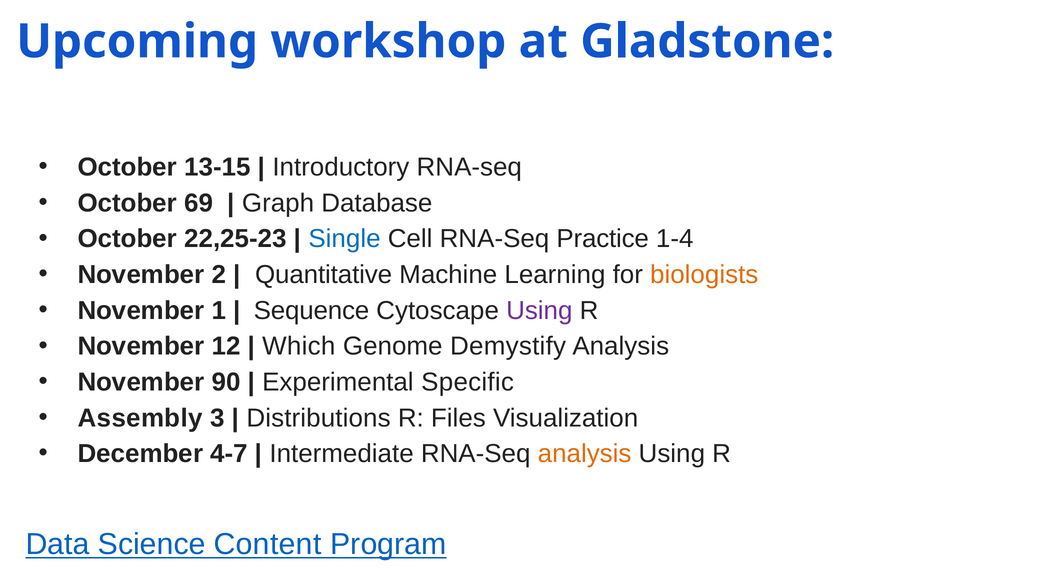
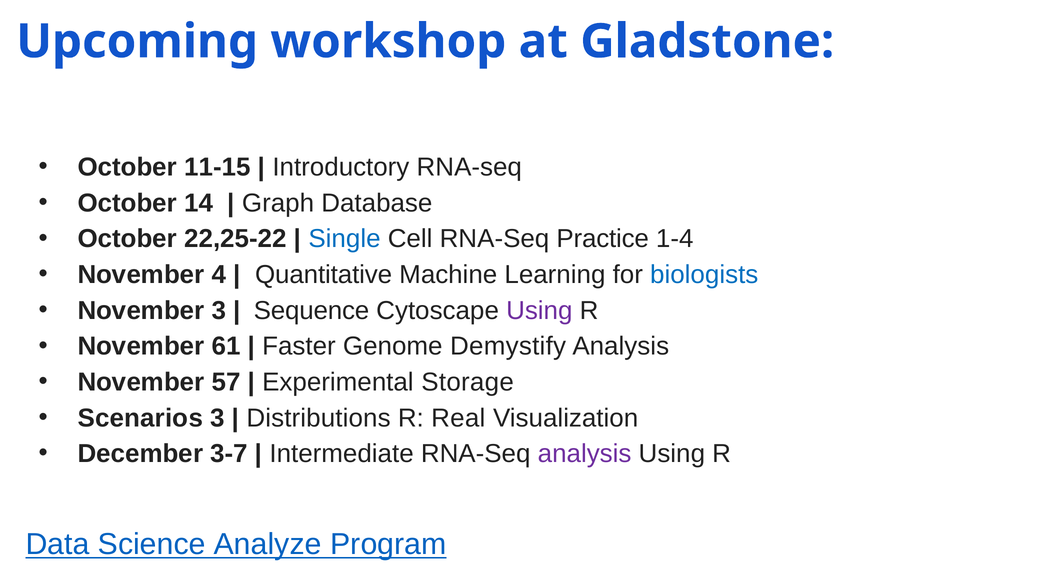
13-15: 13-15 -> 11-15
69: 69 -> 14
22,25-23: 22,25-23 -> 22,25-22
2: 2 -> 4
biologists colour: orange -> blue
November 1: 1 -> 3
12: 12 -> 61
Which: Which -> Faster
90: 90 -> 57
Specific: Specific -> Storage
Assembly: Assembly -> Scenarios
Files: Files -> Real
4-7: 4-7 -> 3-7
analysis at (585, 454) colour: orange -> purple
Content: Content -> Analyze
